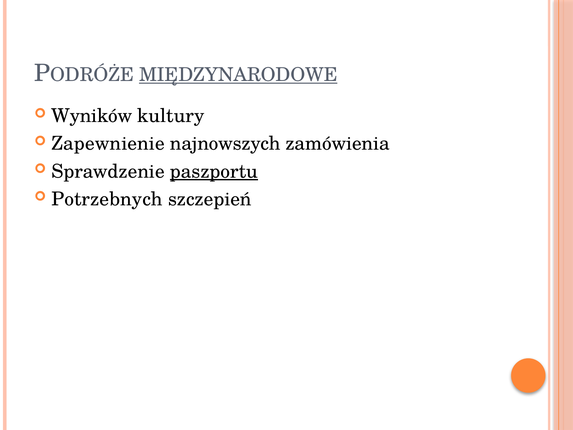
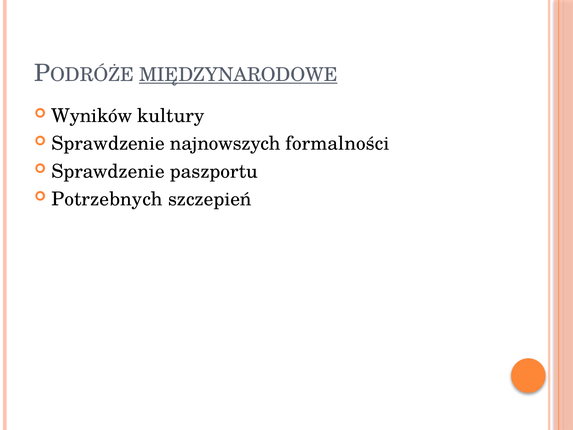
Zapewnienie at (108, 144): Zapewnienie -> Sprawdzenie
zamówienia: zamówienia -> formalności
paszportu underline: present -> none
